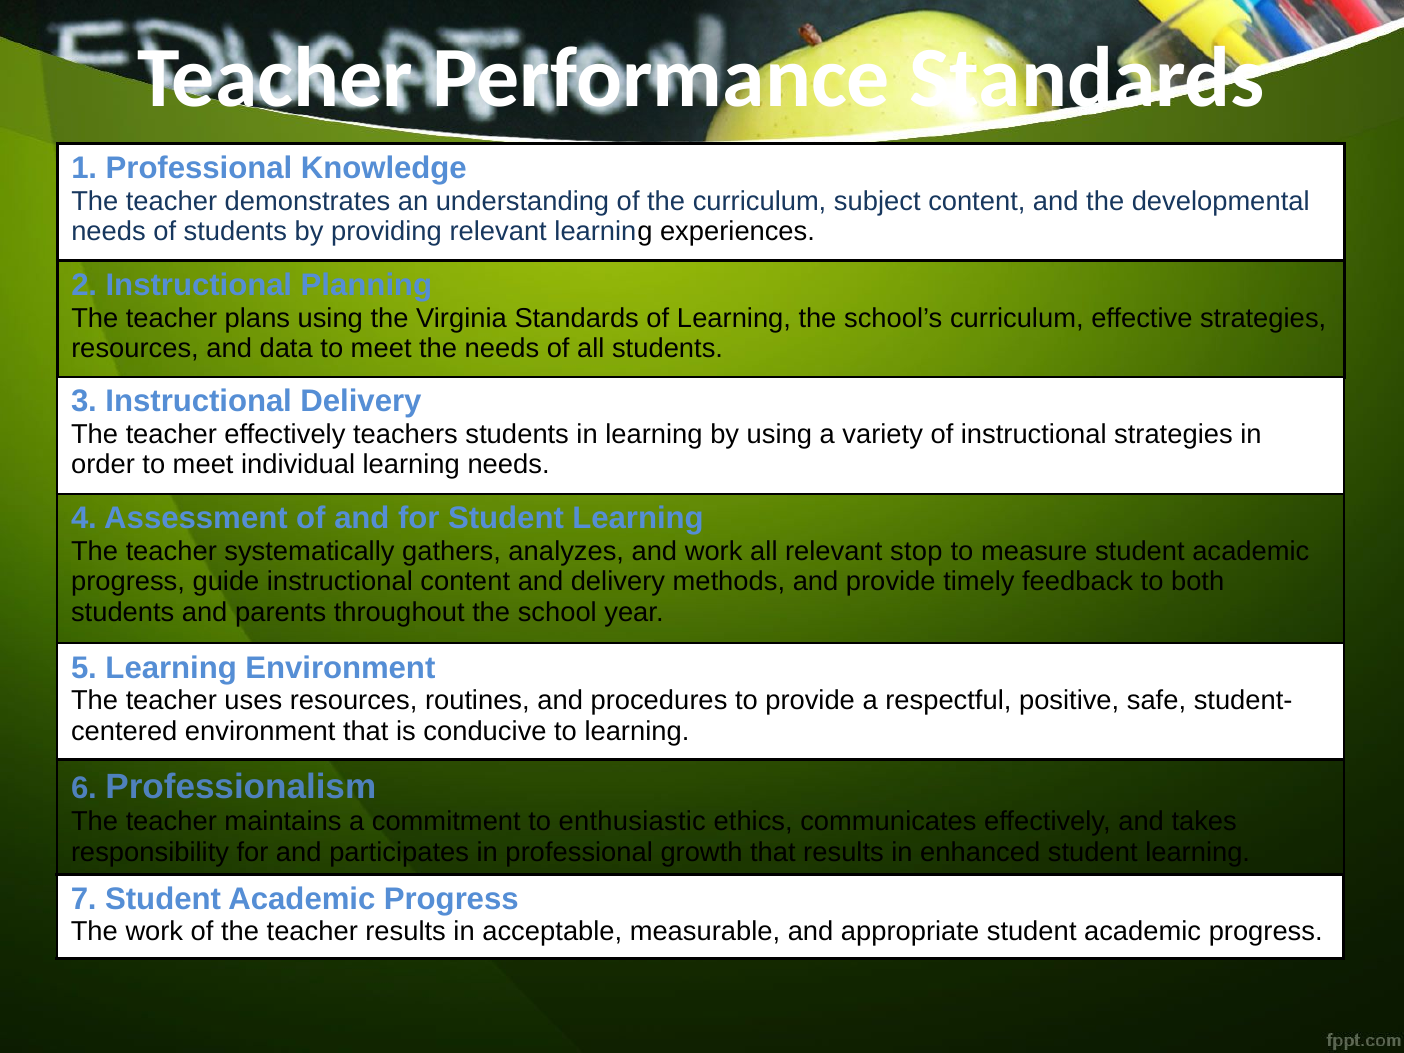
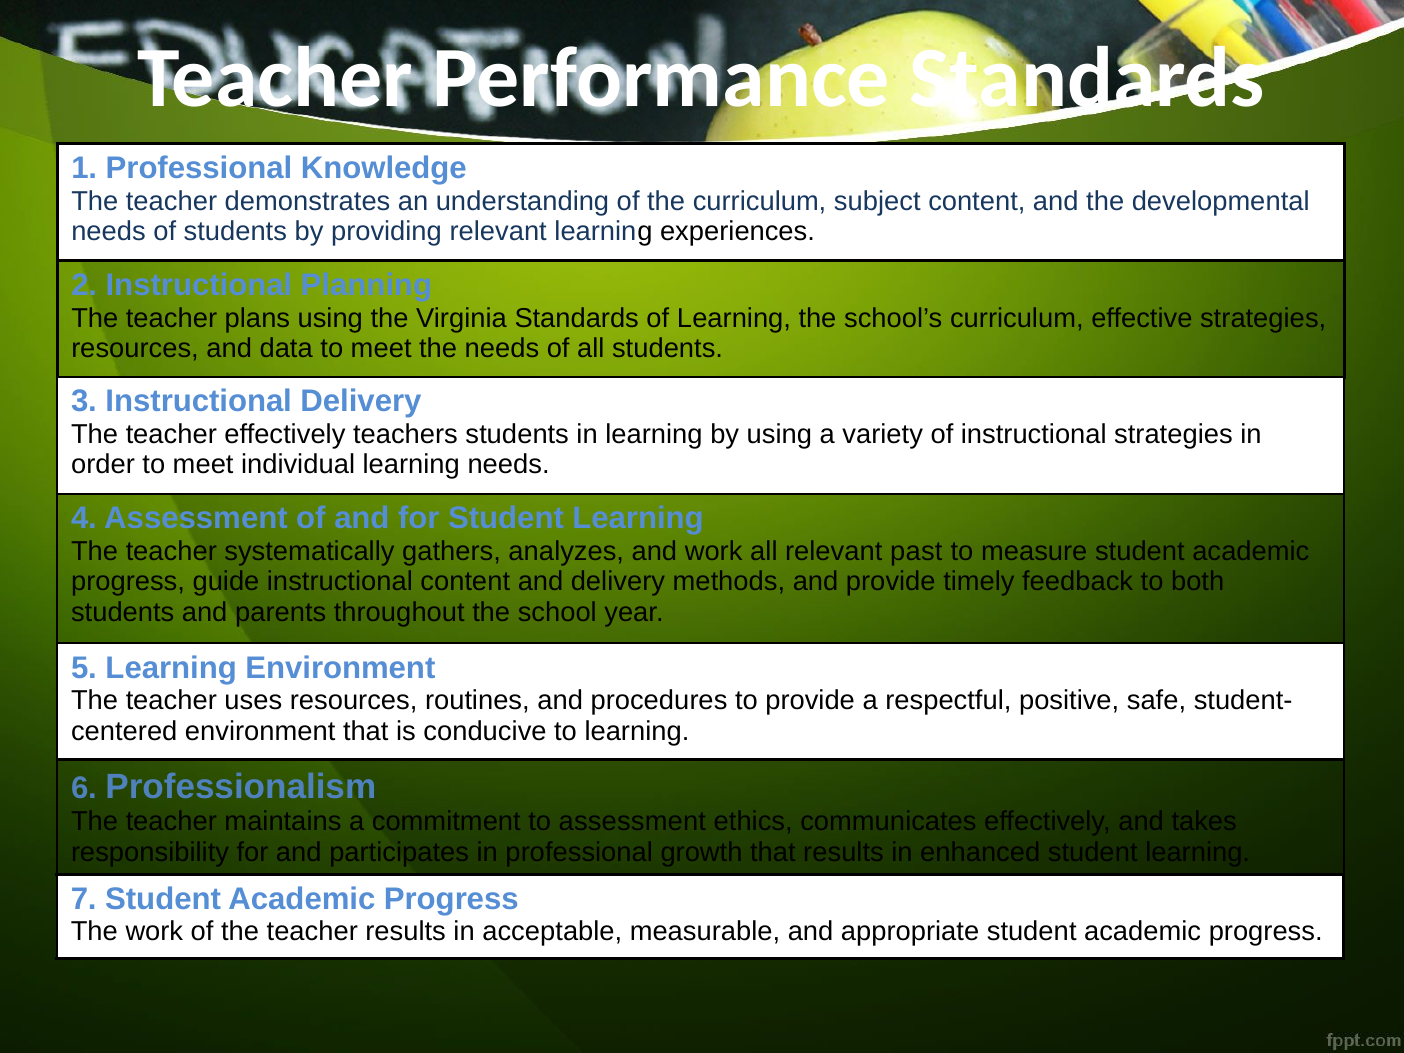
stop: stop -> past
to enthusiastic: enthusiastic -> assessment
